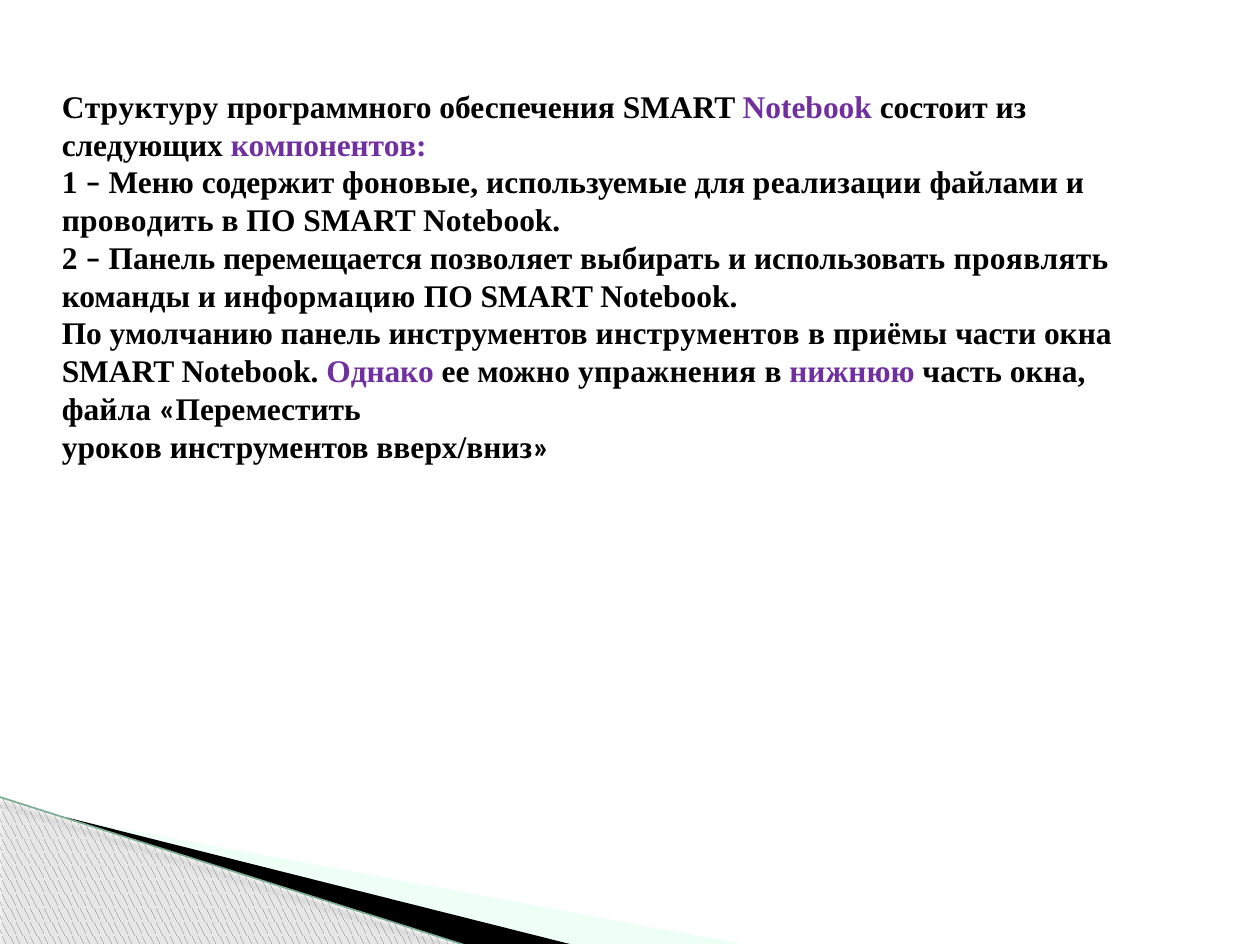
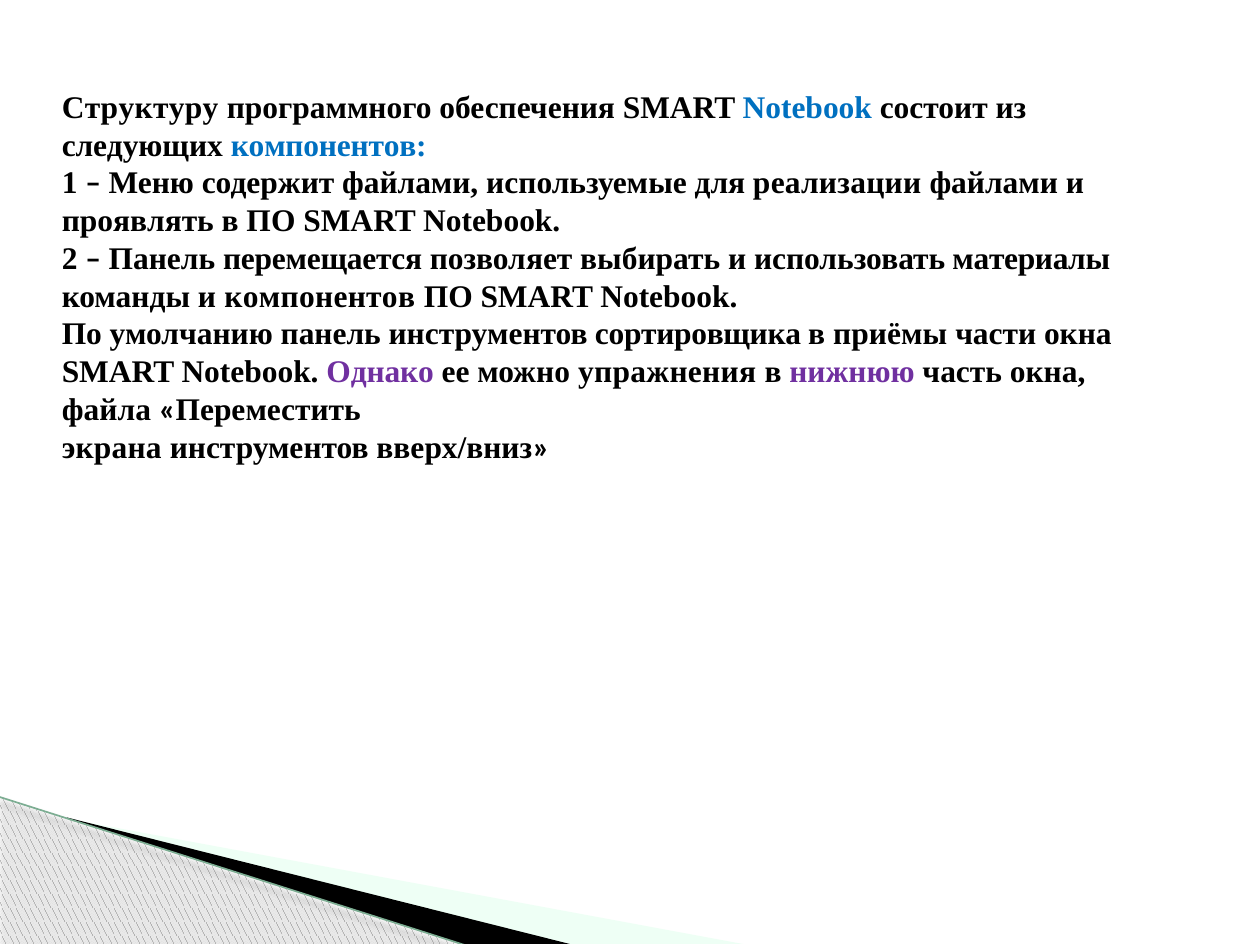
Notebook at (807, 108) colour: purple -> blue
компонентов at (329, 146) colour: purple -> blue
содержит фоновые: фоновые -> файлами
проводить: проводить -> проявлять
проявлять: проявлять -> материалы
и информацию: информацию -> компонентов
инструментов инструментов: инструментов -> сортировщика
уроков: уроков -> экрана
